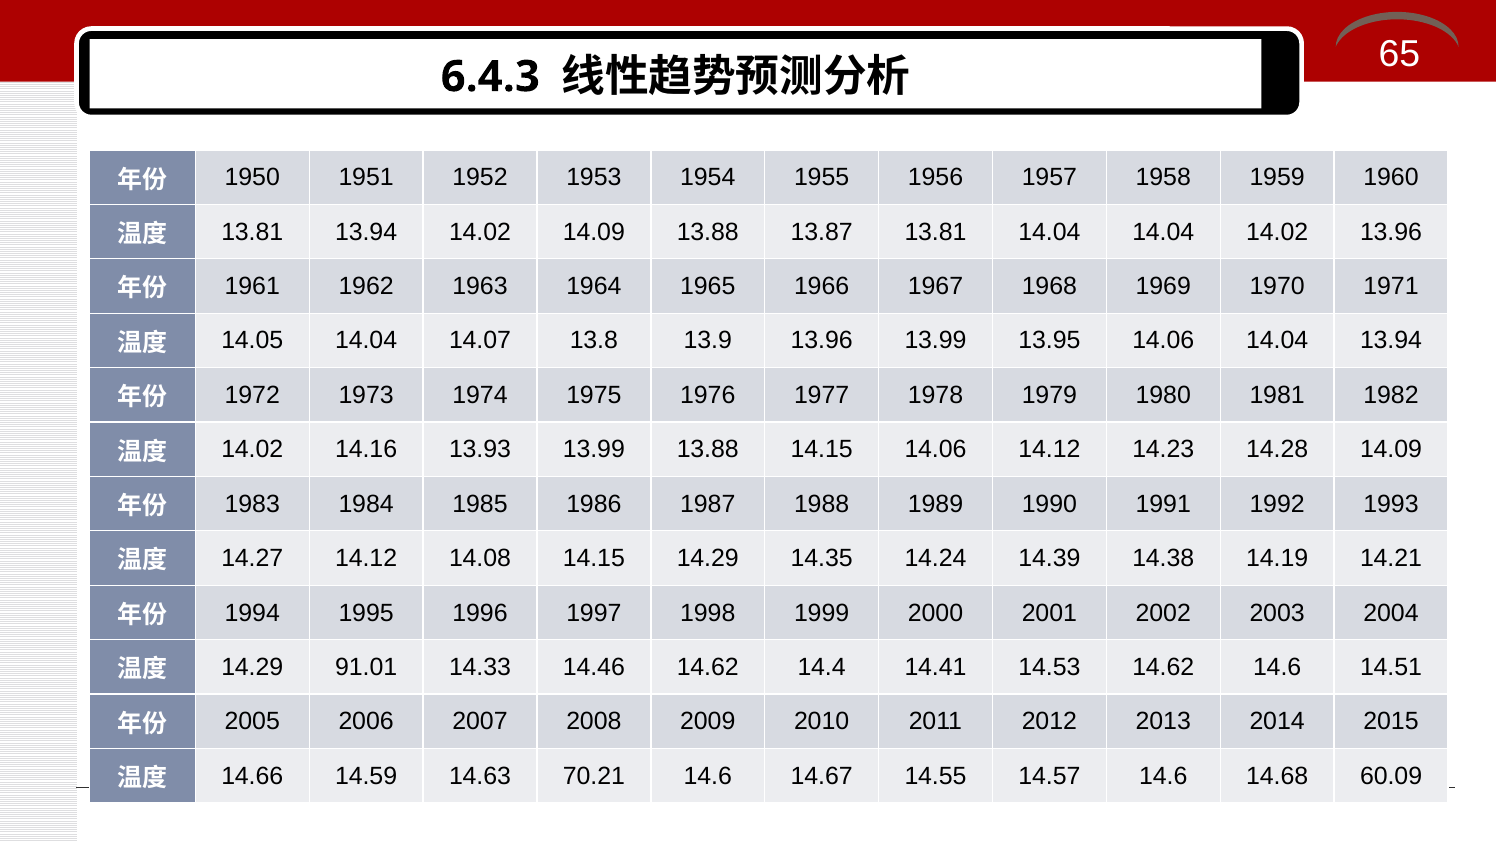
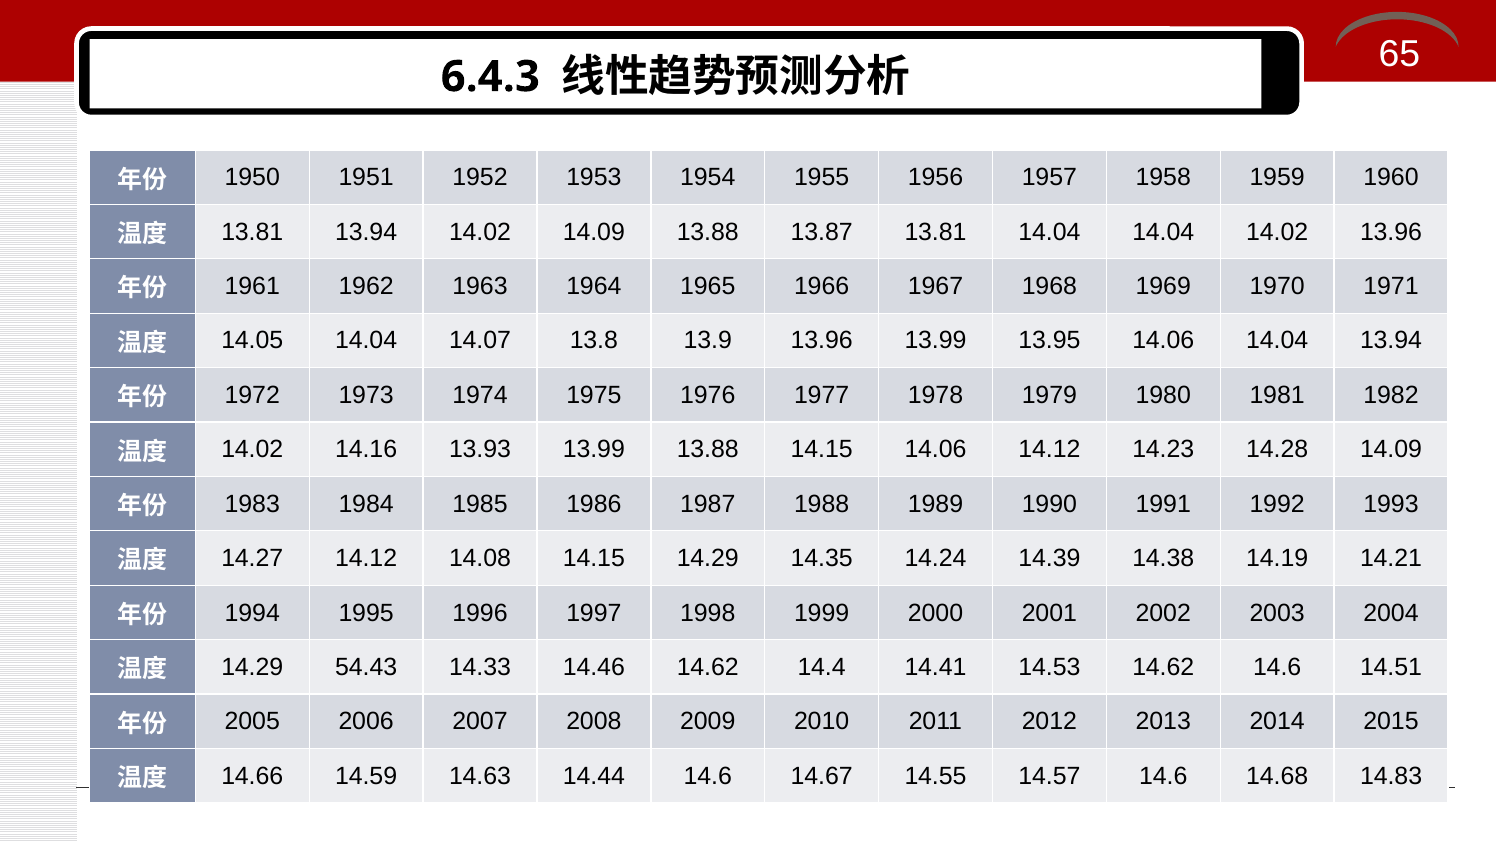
91.01: 91.01 -> 54.43
70.21: 70.21 -> 14.44
60.09: 60.09 -> 14.83
